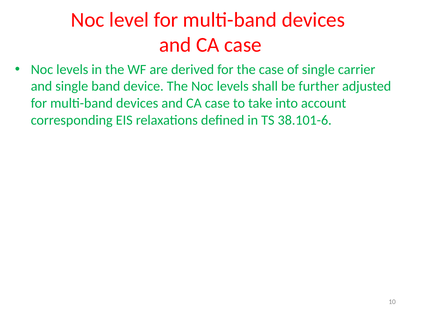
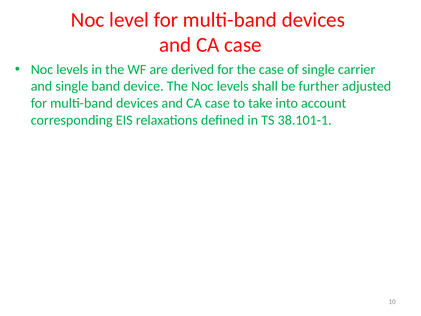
38.101-6: 38.101-6 -> 38.101-1
